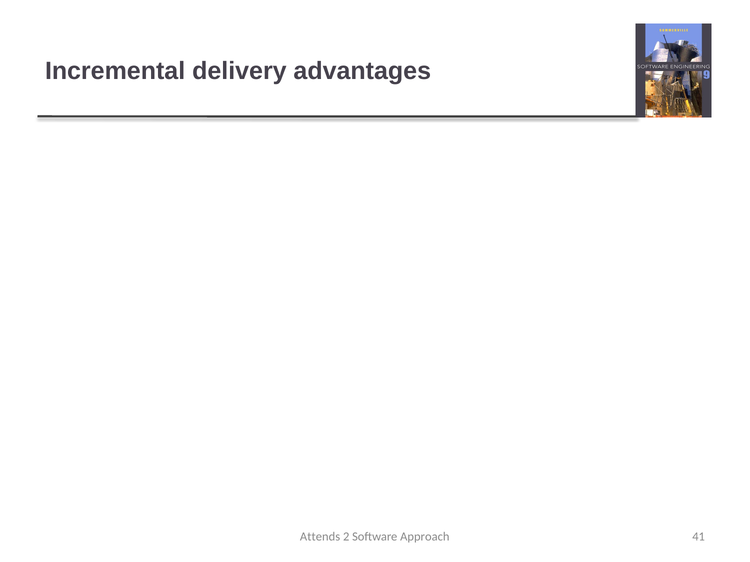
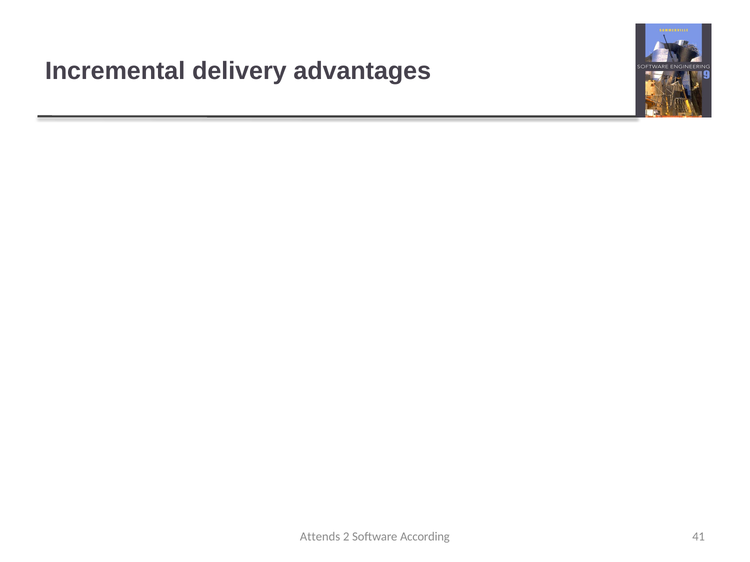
Approach: Approach -> According
